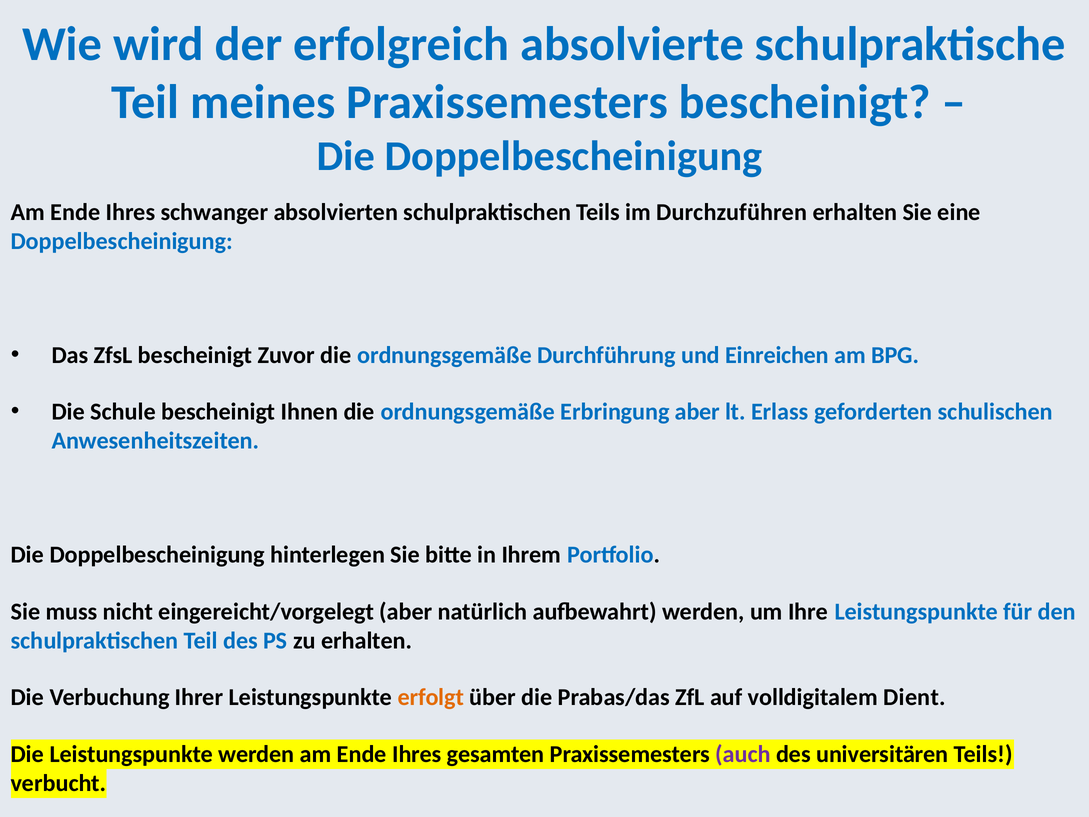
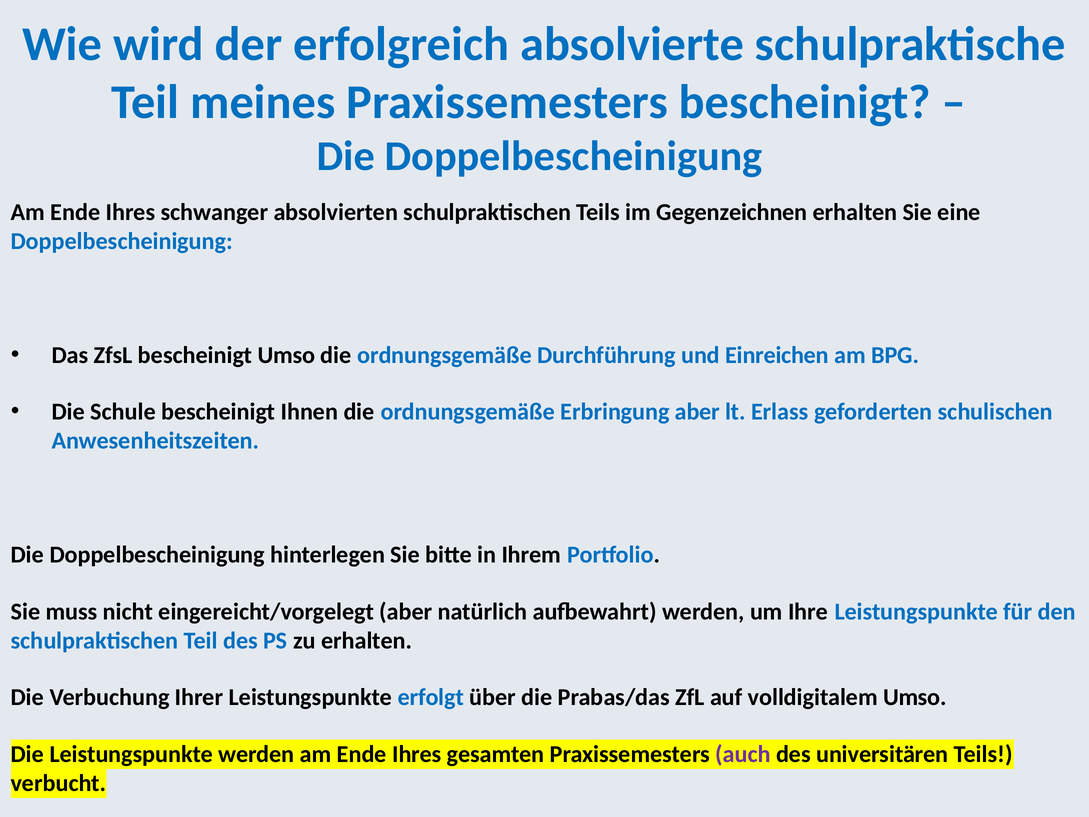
Durchzuführen: Durchzuführen -> Gegenzeichnen
bescheinigt Zuvor: Zuvor -> Umso
erfolgt colour: orange -> blue
volldigitalem Dient: Dient -> Umso
